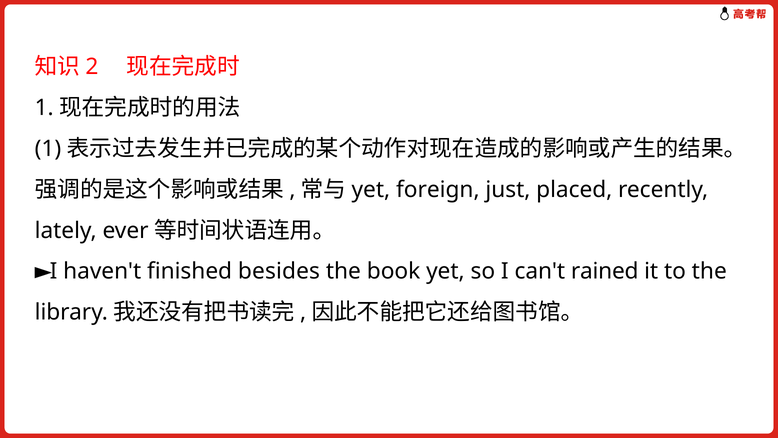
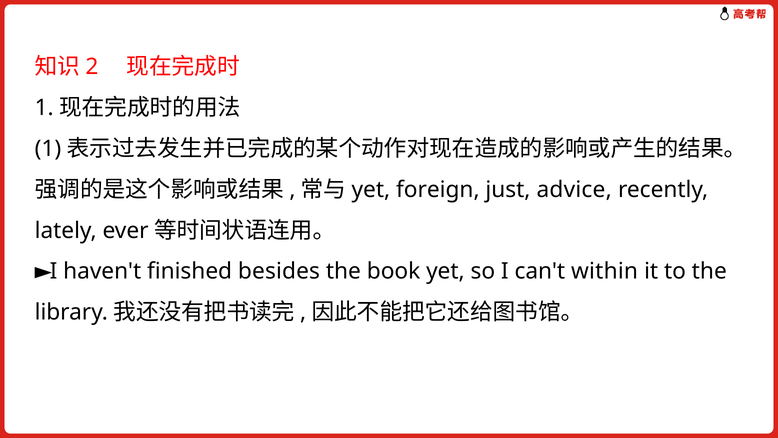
placed: placed -> advice
rained: rained -> within
